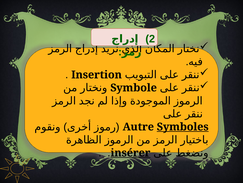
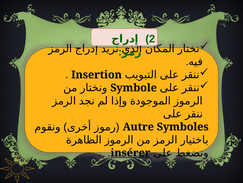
Symboles underline: present -> none
